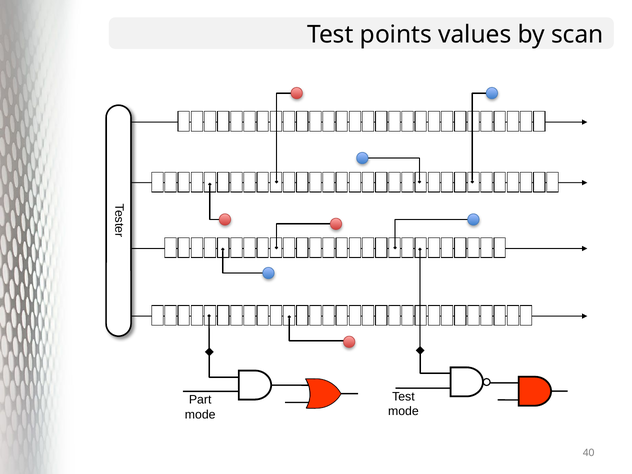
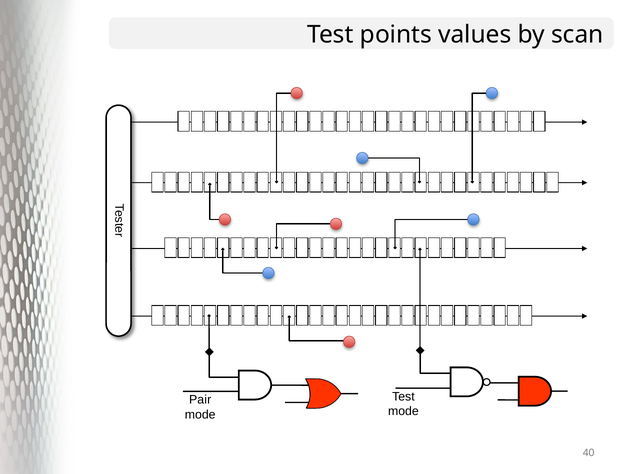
Part: Part -> Pair
